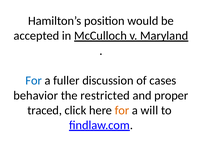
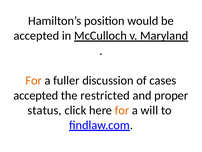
For at (34, 80) colour: blue -> orange
behavior at (36, 95): behavior -> accepted
traced: traced -> status
